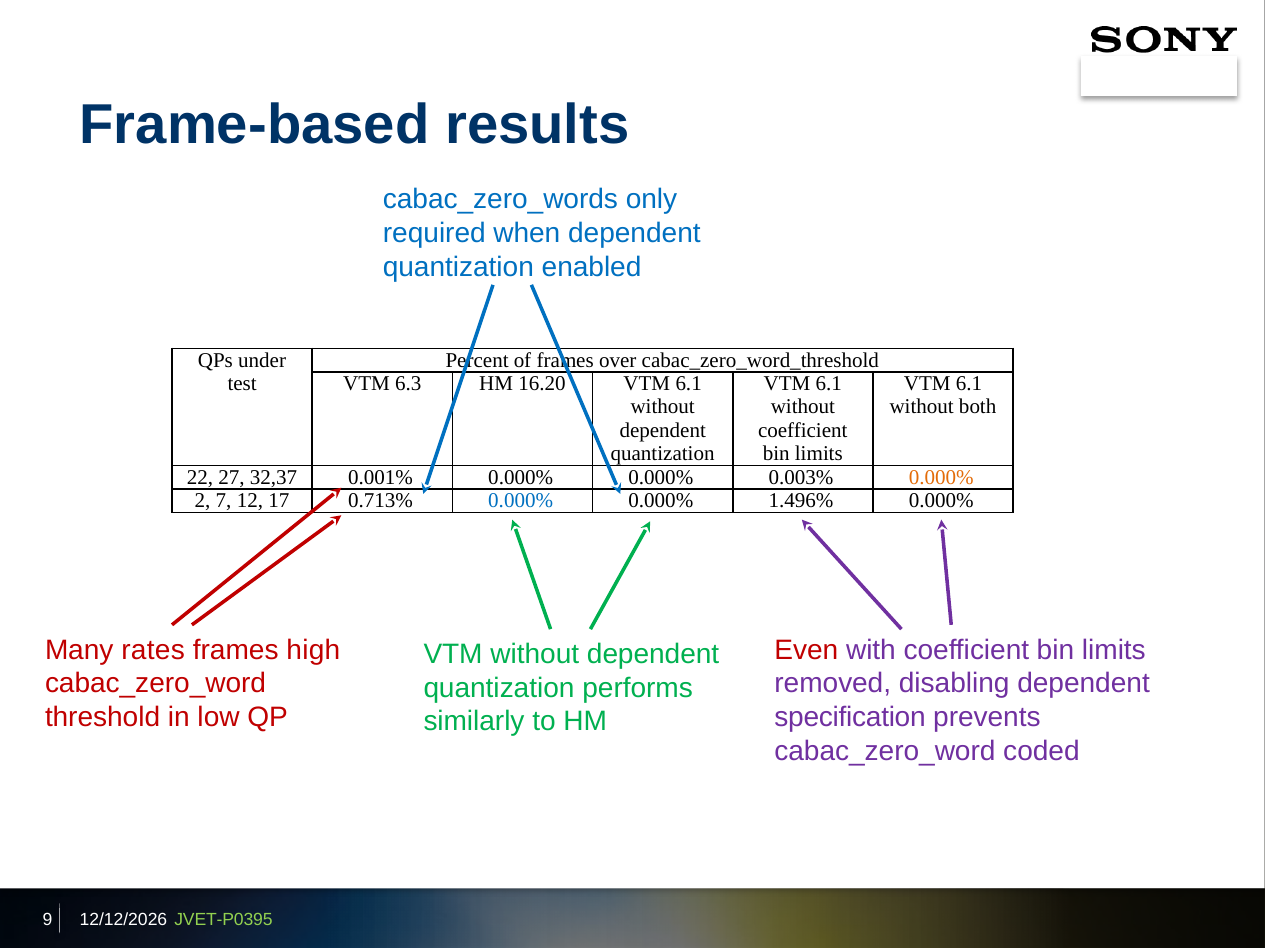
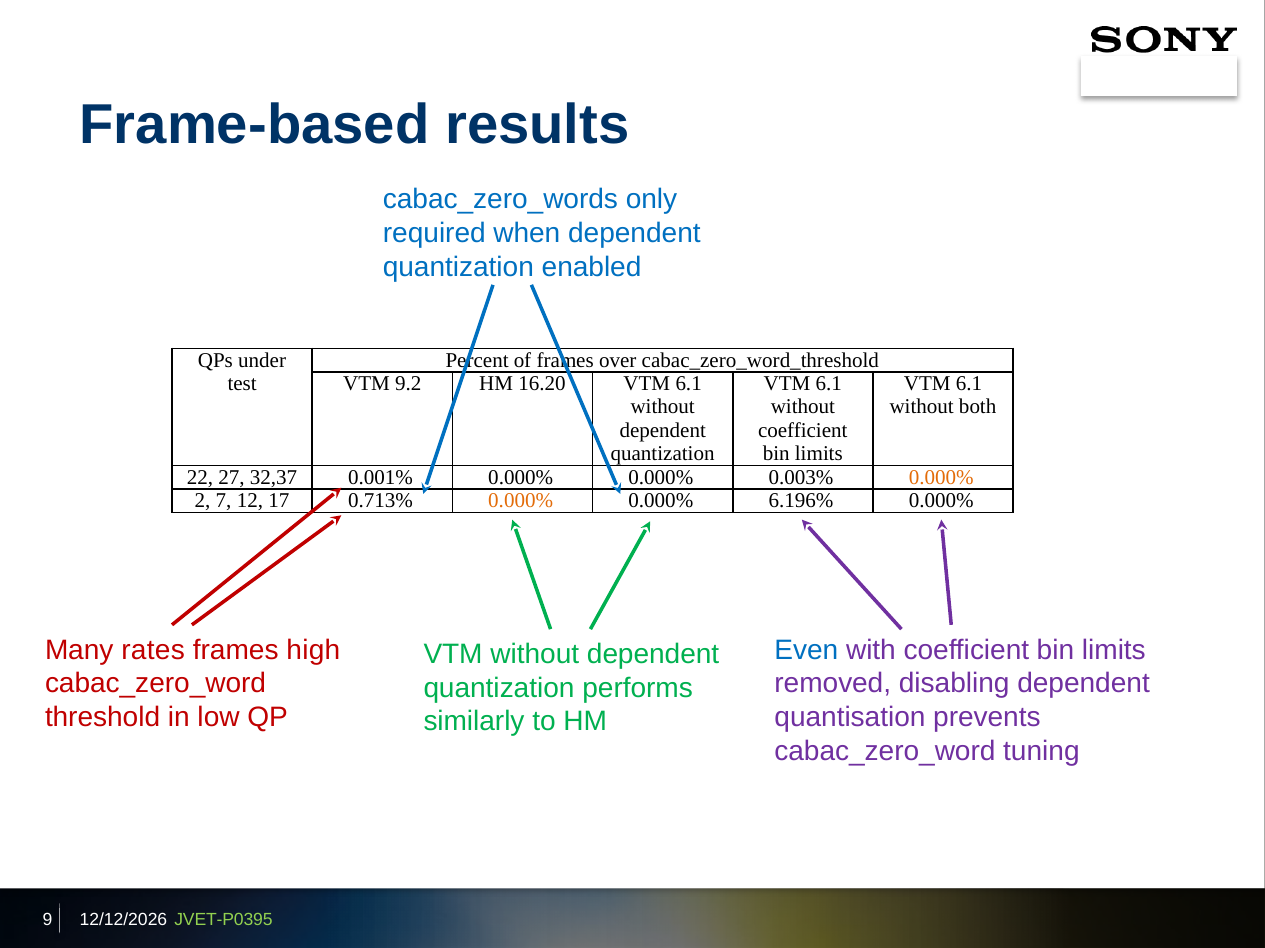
6.3: 6.3 -> 9.2
0.000% at (521, 501) colour: blue -> orange
1.496%: 1.496% -> 6.196%
Even colour: red -> blue
specification: specification -> quantisation
coded: coded -> tuning
